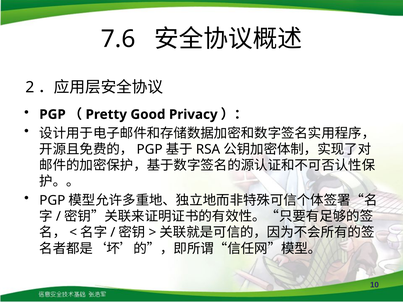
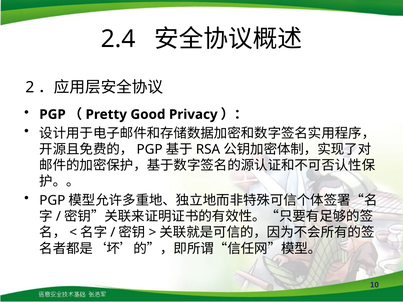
7.6: 7.6 -> 2.4
